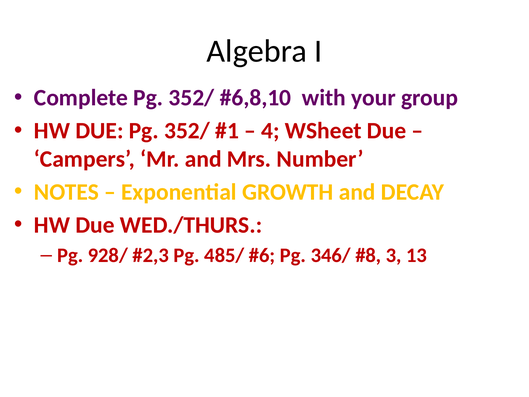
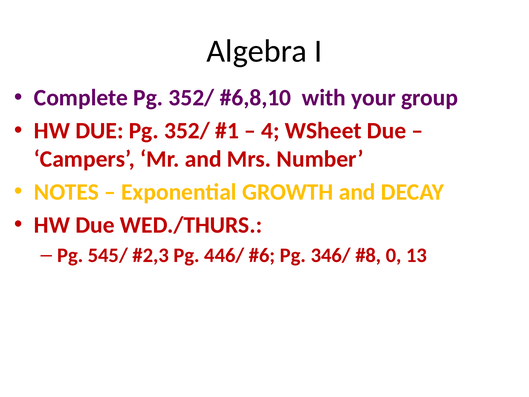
928/: 928/ -> 545/
485/: 485/ -> 446/
3: 3 -> 0
